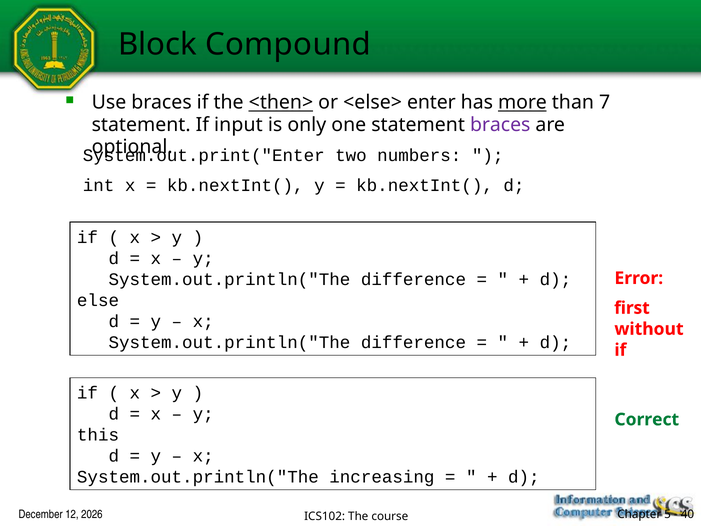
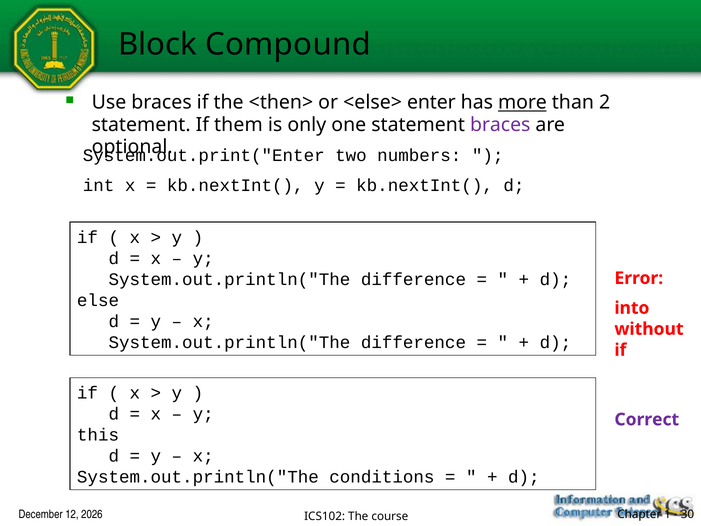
<then> underline: present -> none
7: 7 -> 2
input: input -> them
first: first -> into
Correct colour: green -> purple
increasing: increasing -> conditions
5: 5 -> 1
40: 40 -> 30
